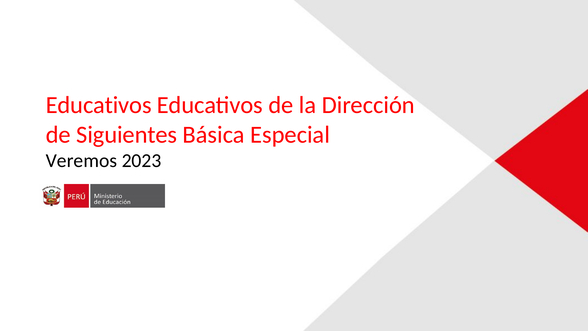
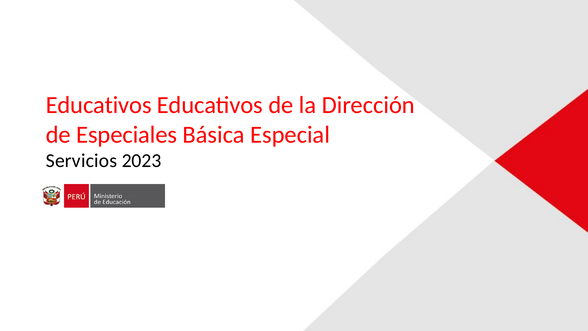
Siguientes: Siguientes -> Especiales
Veremos: Veremos -> Servicios
